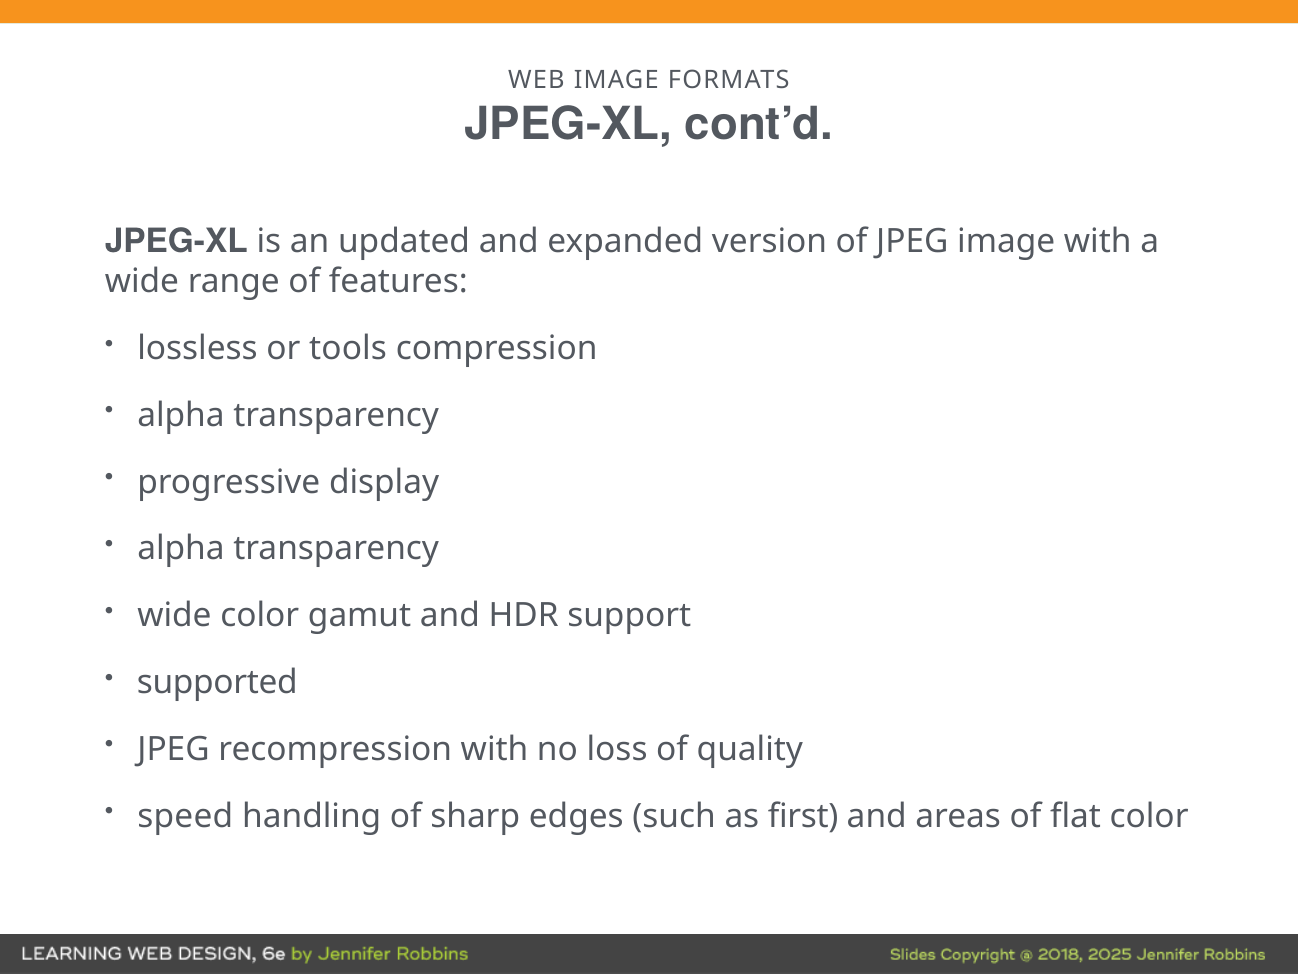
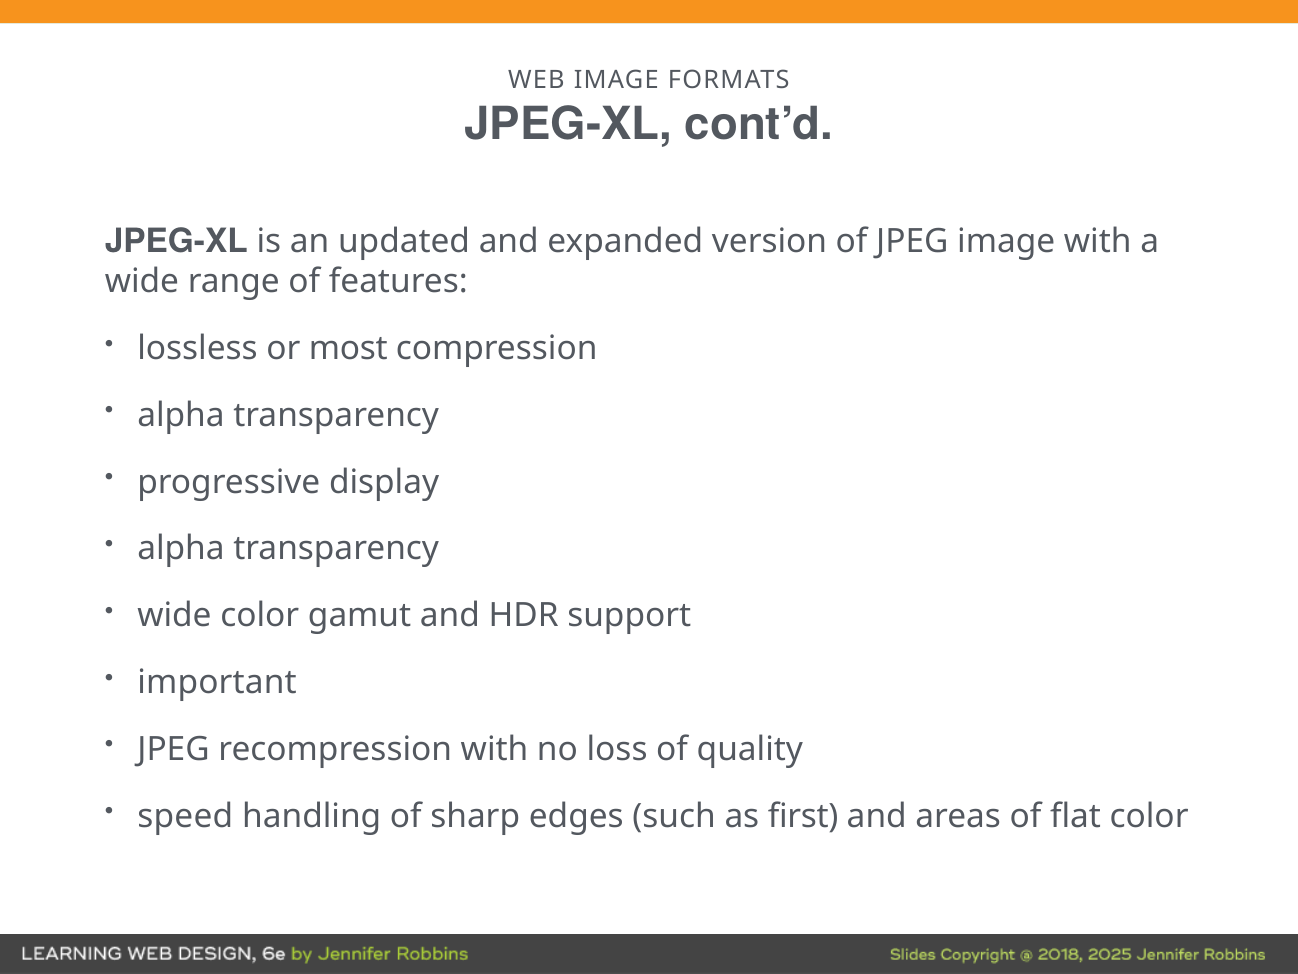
tools: tools -> most
supported: supported -> important
